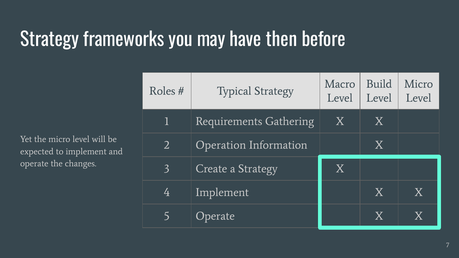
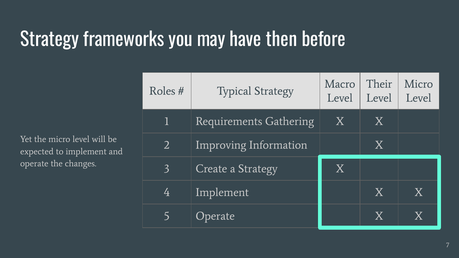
Build: Build -> Their
Operation: Operation -> Improving
